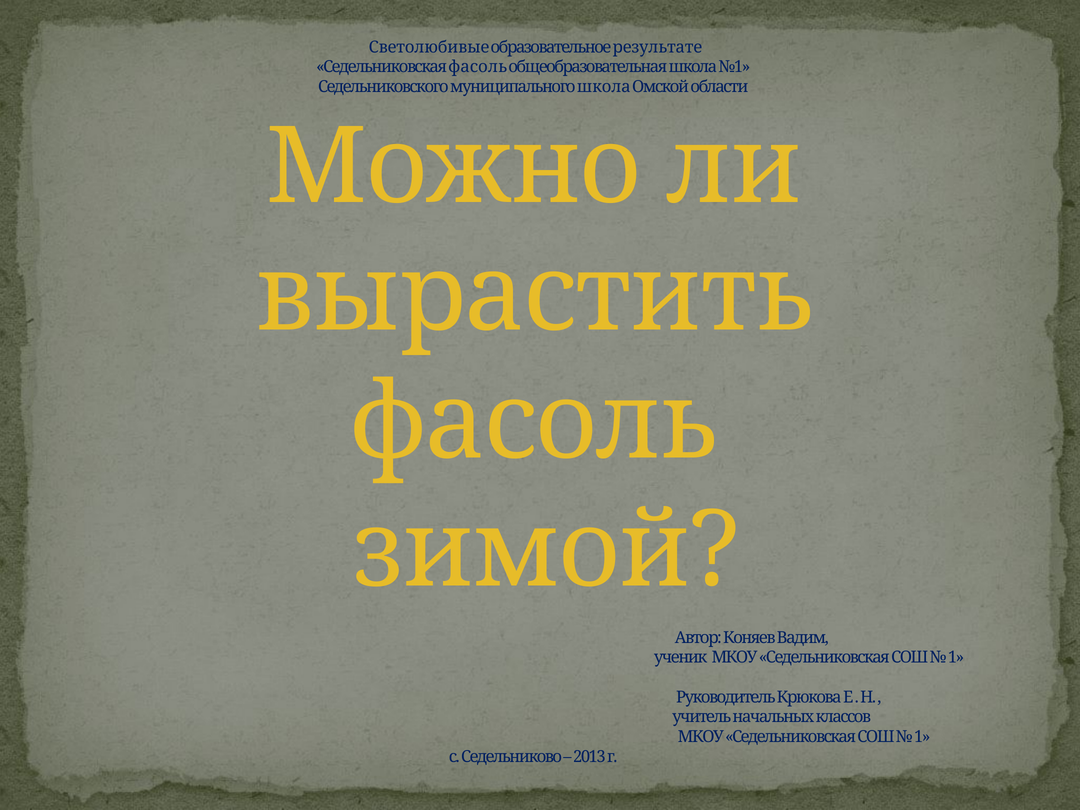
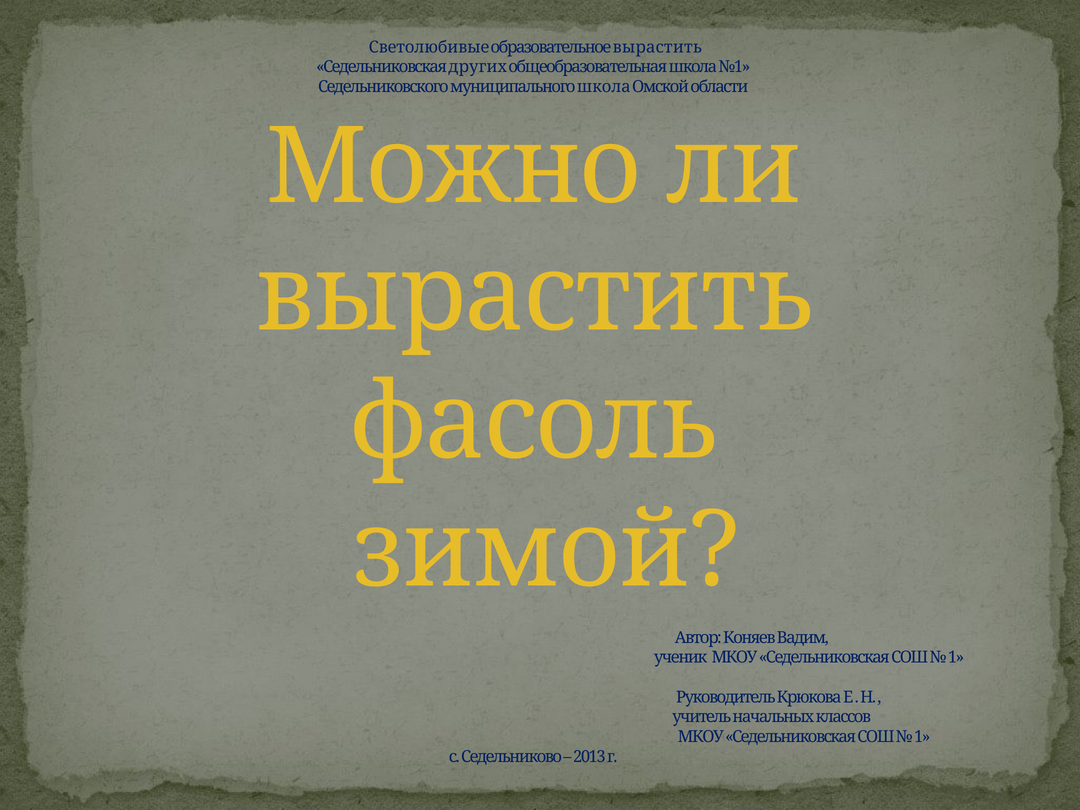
образовательное результате: результате -> вырастить
Седельниковская фасоль: фасоль -> других
